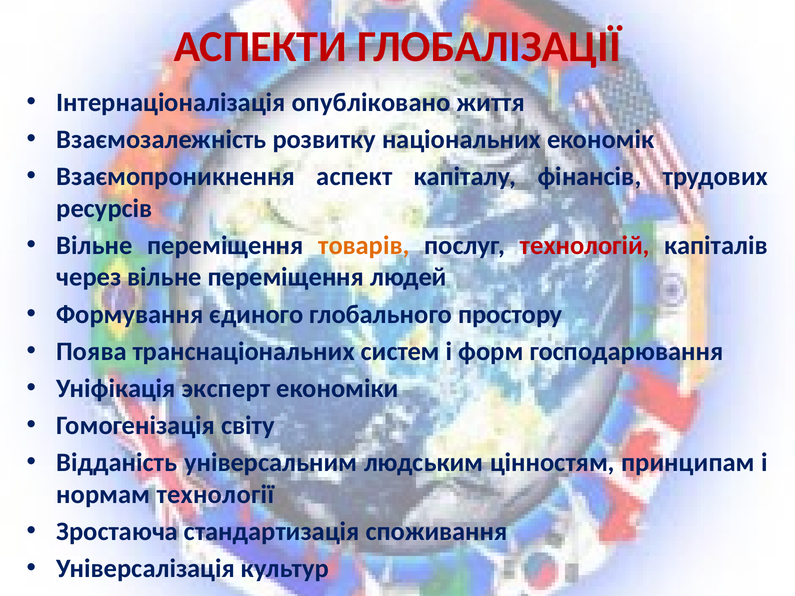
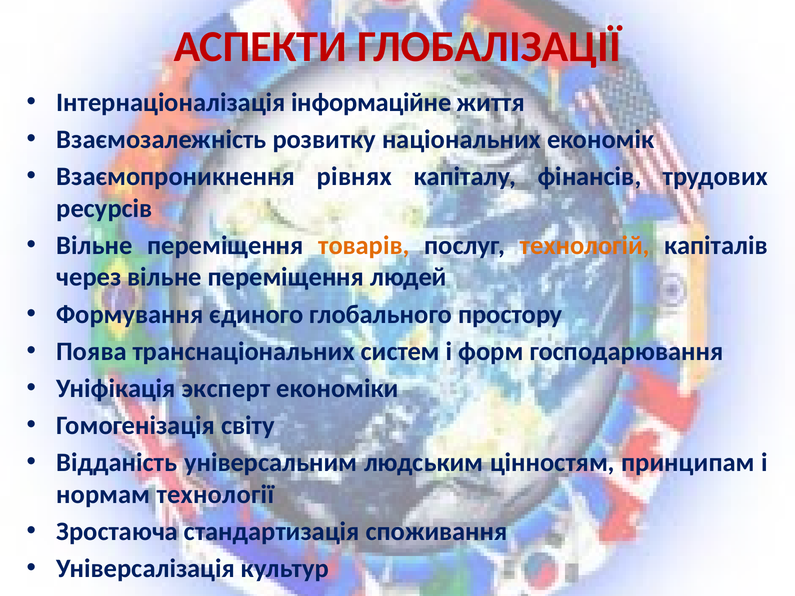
опубліковано: опубліковано -> інформаційне
аспект: аспект -> рівнях
технологій colour: red -> orange
